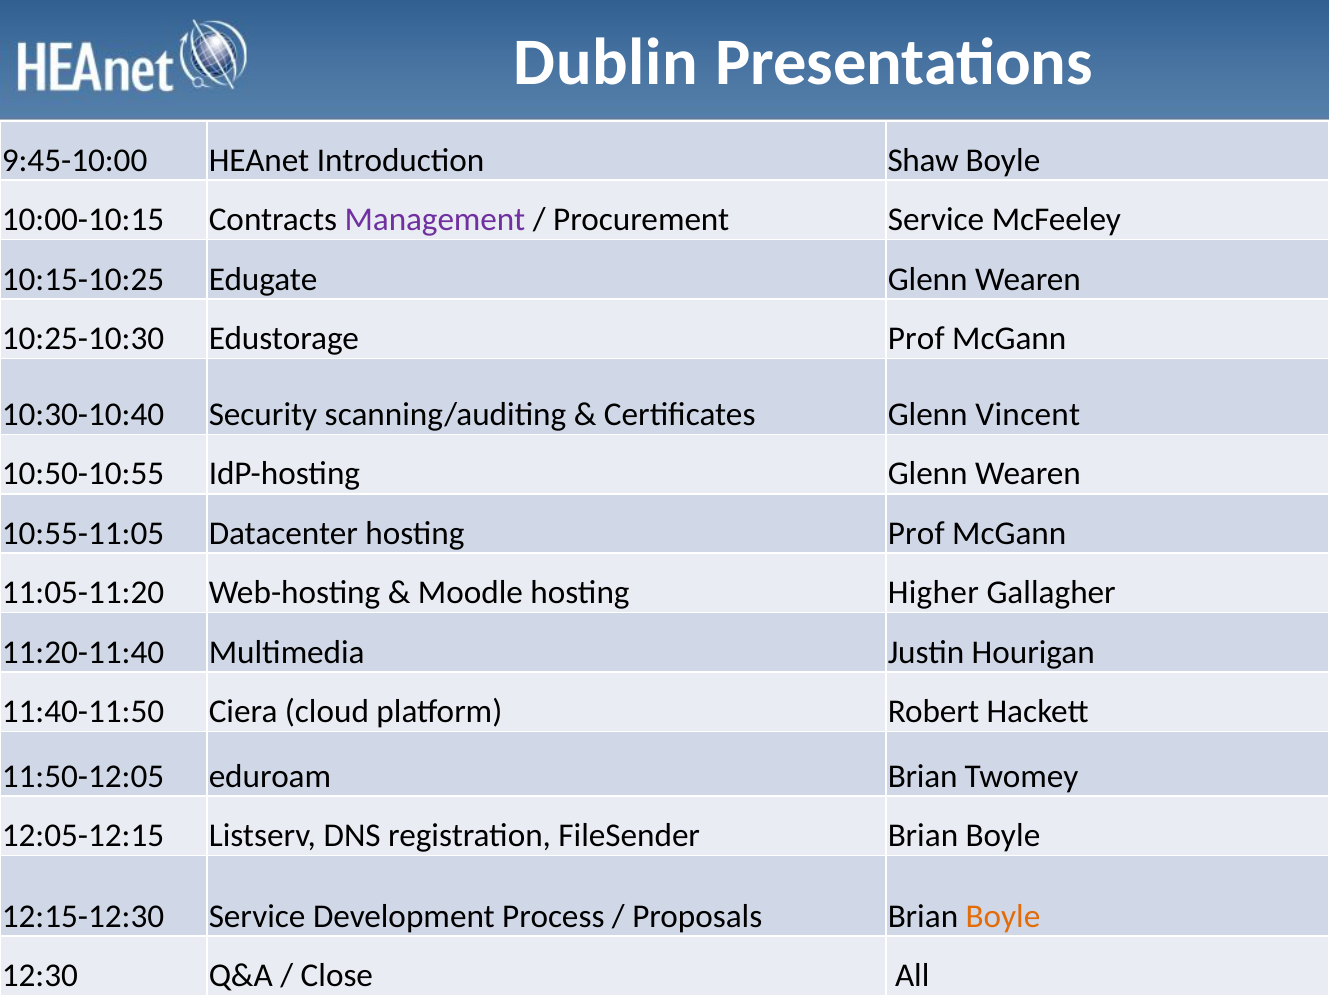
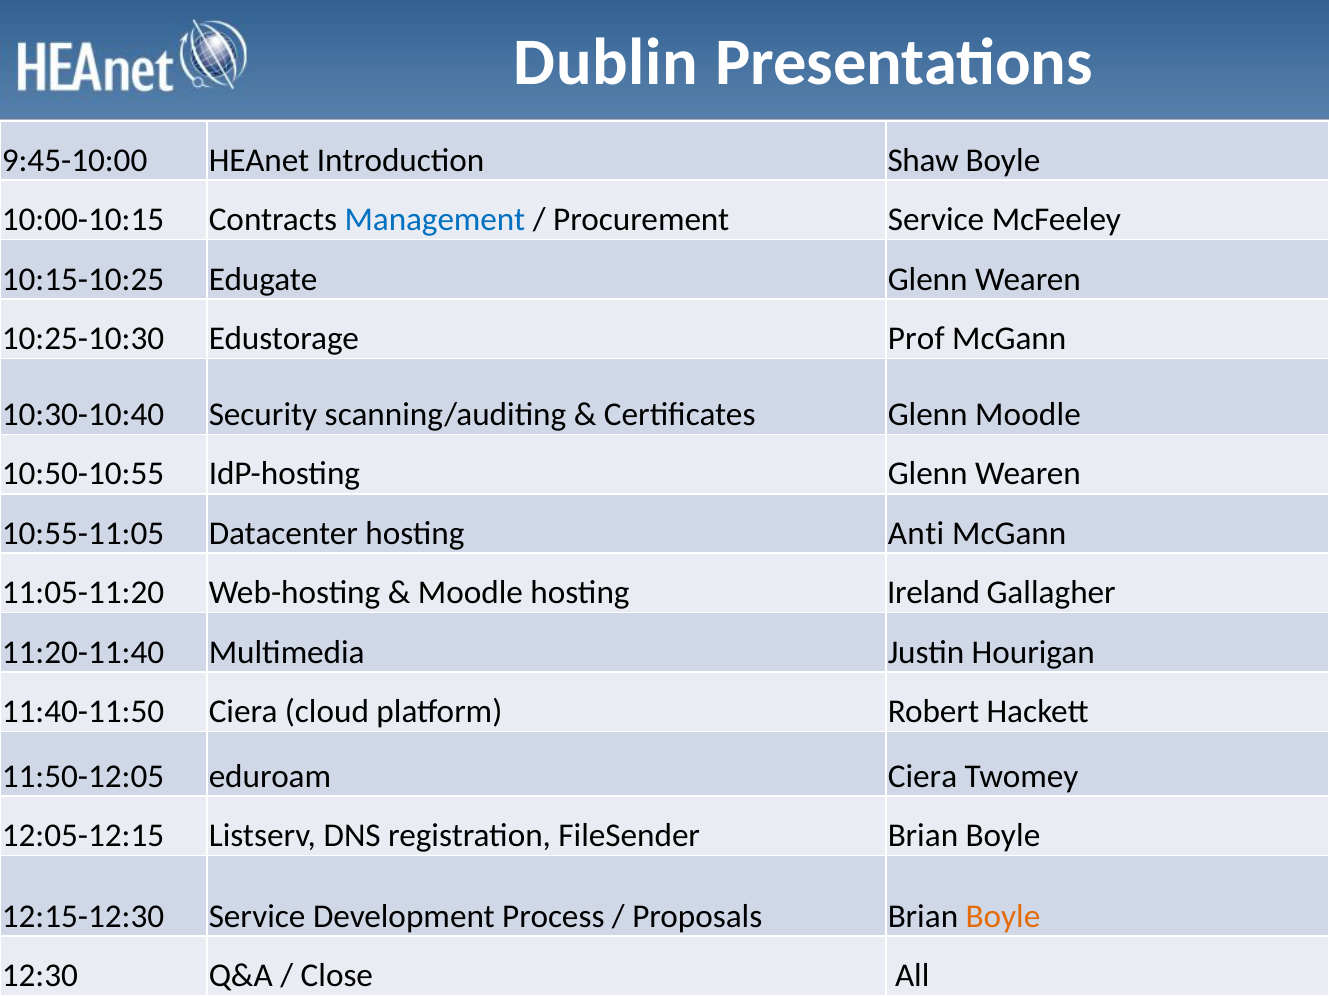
Management colour: purple -> blue
Glenn Vincent: Vincent -> Moodle
hosting Prof: Prof -> Anti
Higher: Higher -> Ireland
eduroam Brian: Brian -> Ciera
